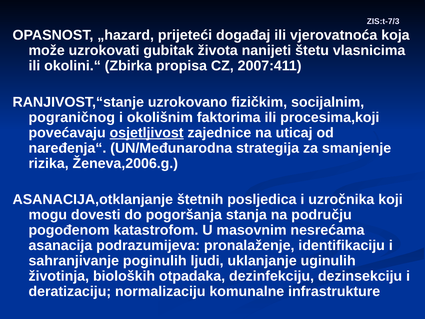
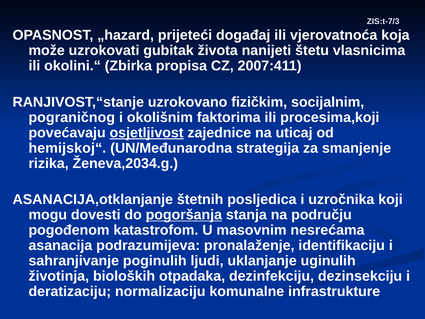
naređenja“: naređenja“ -> hemijskoj“
Ženeva,2006.g: Ženeva,2006.g -> Ženeva,2034.g
pogoršanja underline: none -> present
